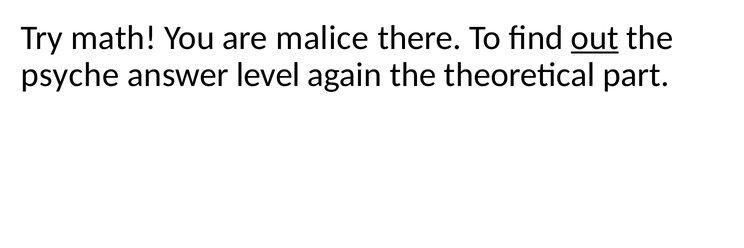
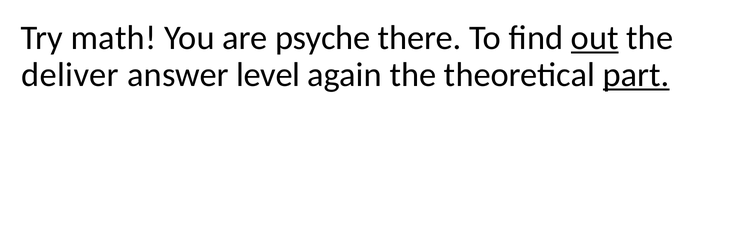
malice: malice -> psyche
psyche: psyche -> deliver
part underline: none -> present
